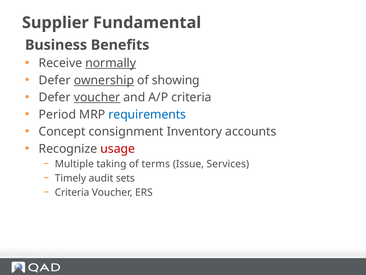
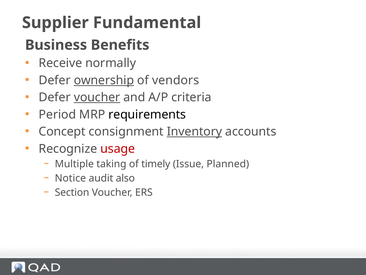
normally underline: present -> none
showing: showing -> vendors
requirements colour: blue -> black
Inventory underline: none -> present
terms: terms -> timely
Services: Services -> Planned
Timely: Timely -> Notice
sets: sets -> also
Criteria at (72, 192): Criteria -> Section
